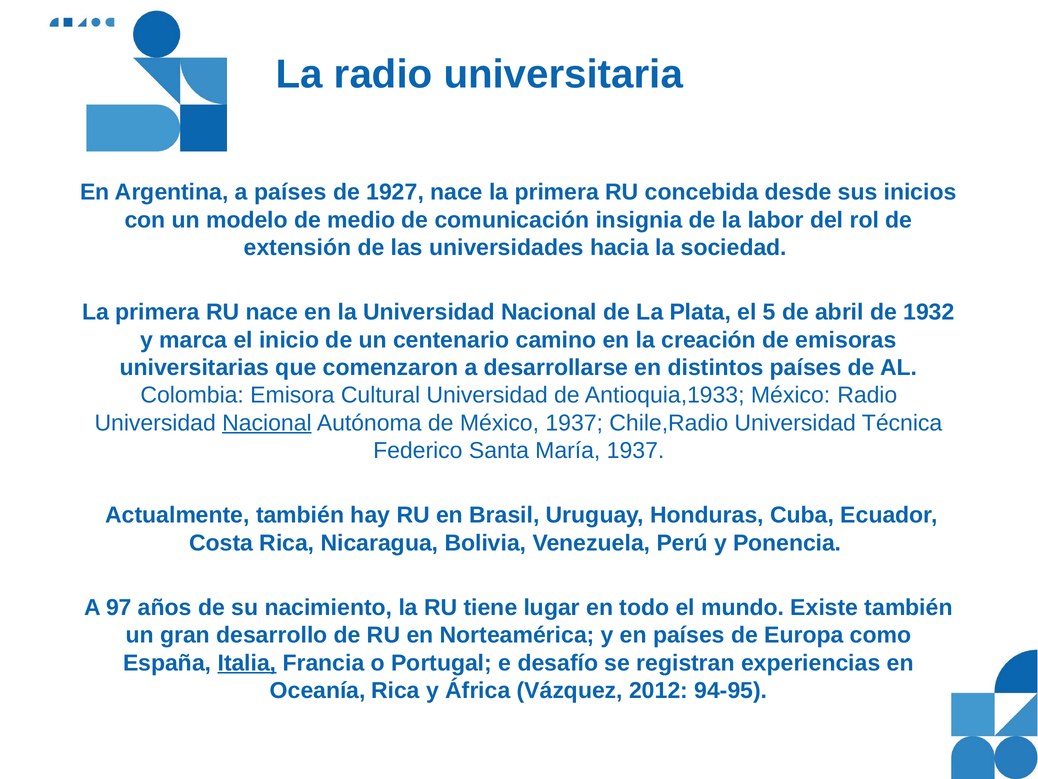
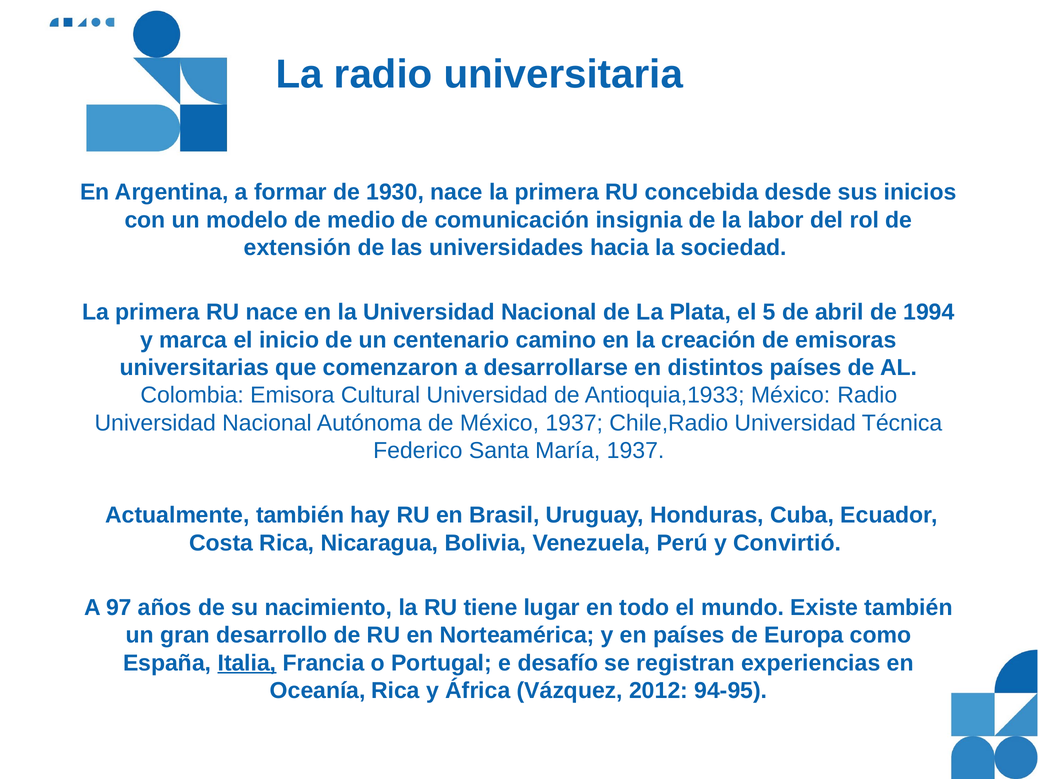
a países: países -> formar
1927: 1927 -> 1930
1932: 1932 -> 1994
Nacional at (267, 423) underline: present -> none
Ponencia: Ponencia -> Convirtió
